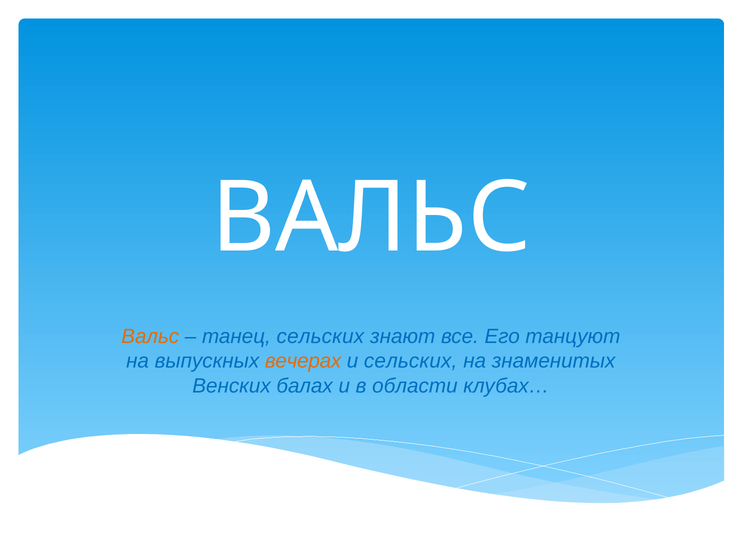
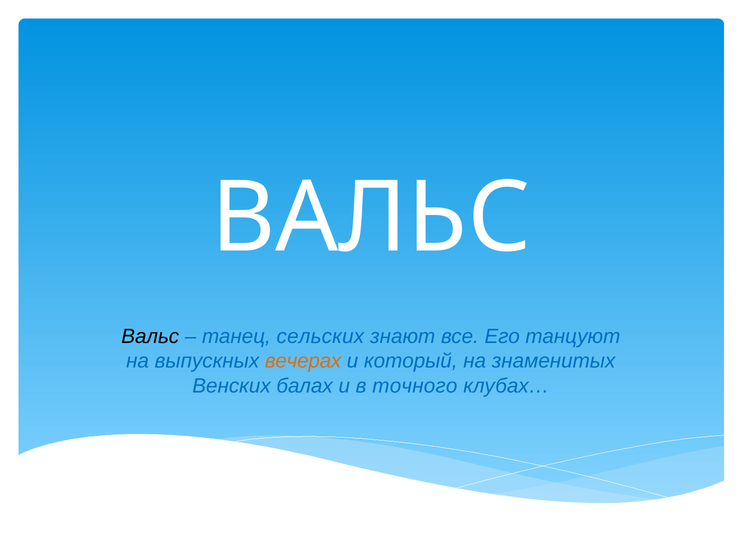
Вальс at (150, 337) colour: orange -> black
и сельских: сельских -> который
области: области -> точного
